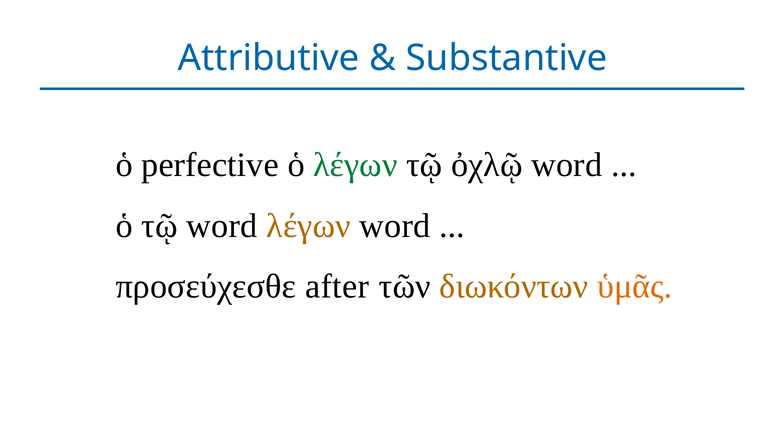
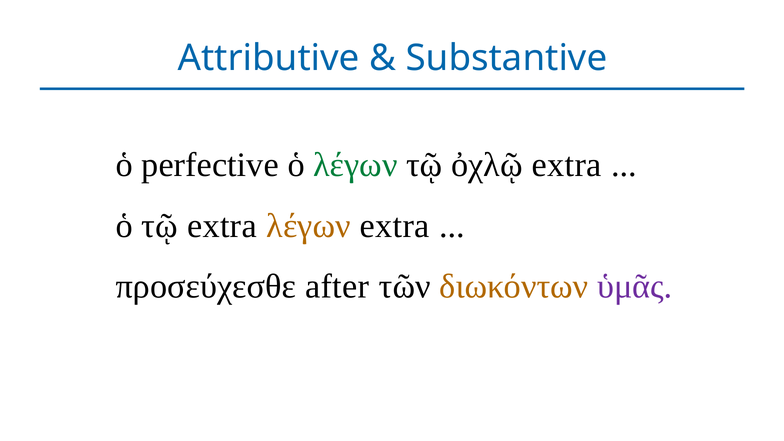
ὀχλῷ word: word -> extra
τῷ word: word -> extra
λέγων word: word -> extra
ὑμᾶς colour: orange -> purple
